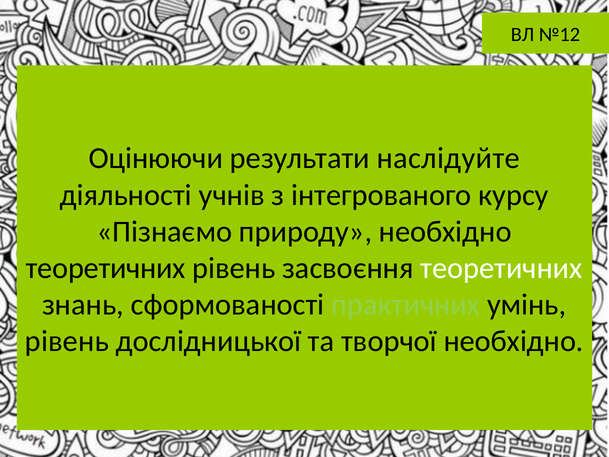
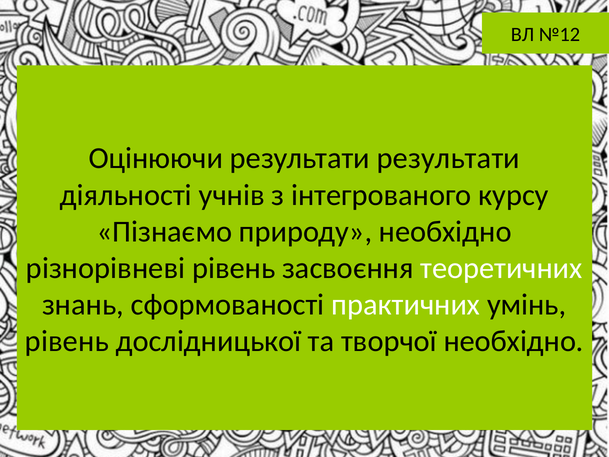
результати наслідуйте: наслідуйте -> результати
теоретичних at (106, 268): теоретичних -> різнорівневі
практичних colour: light green -> white
